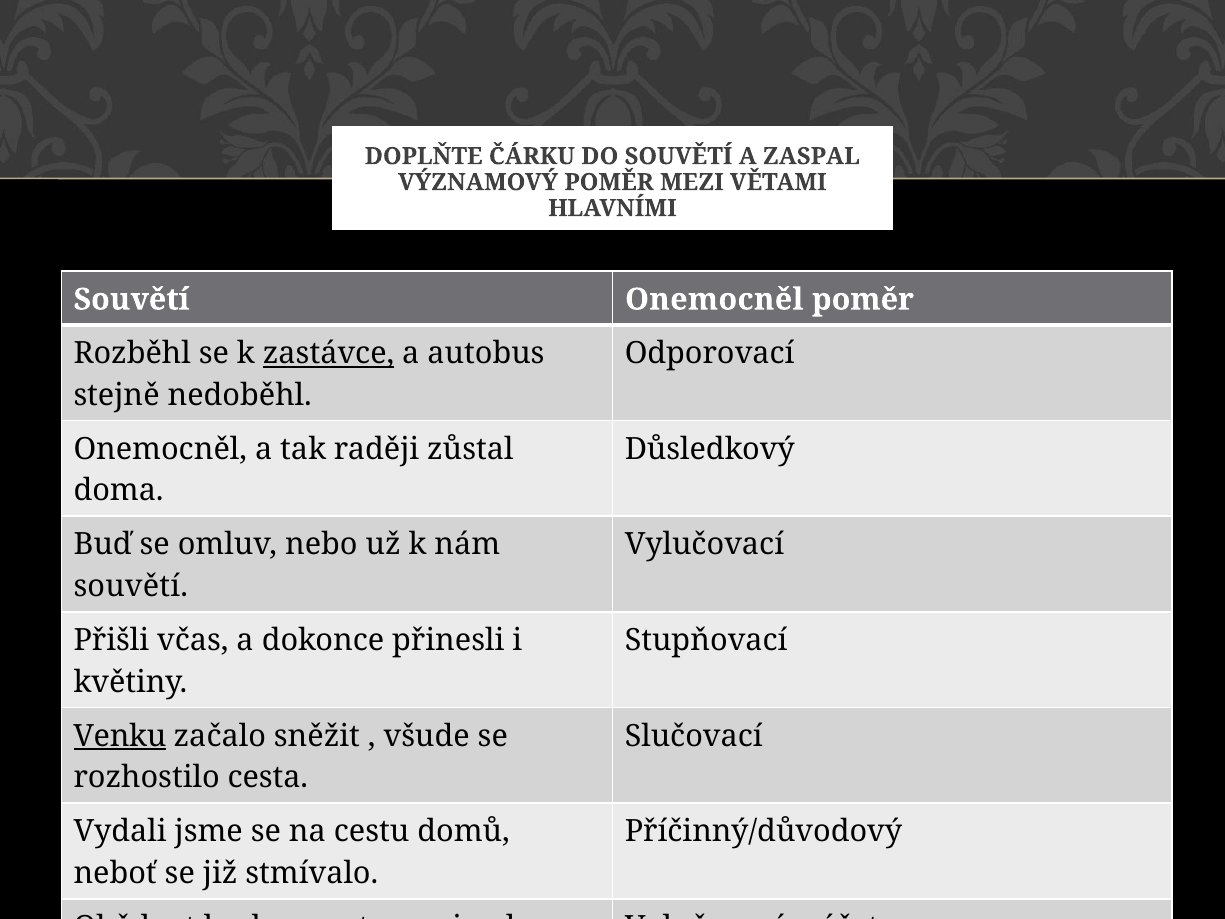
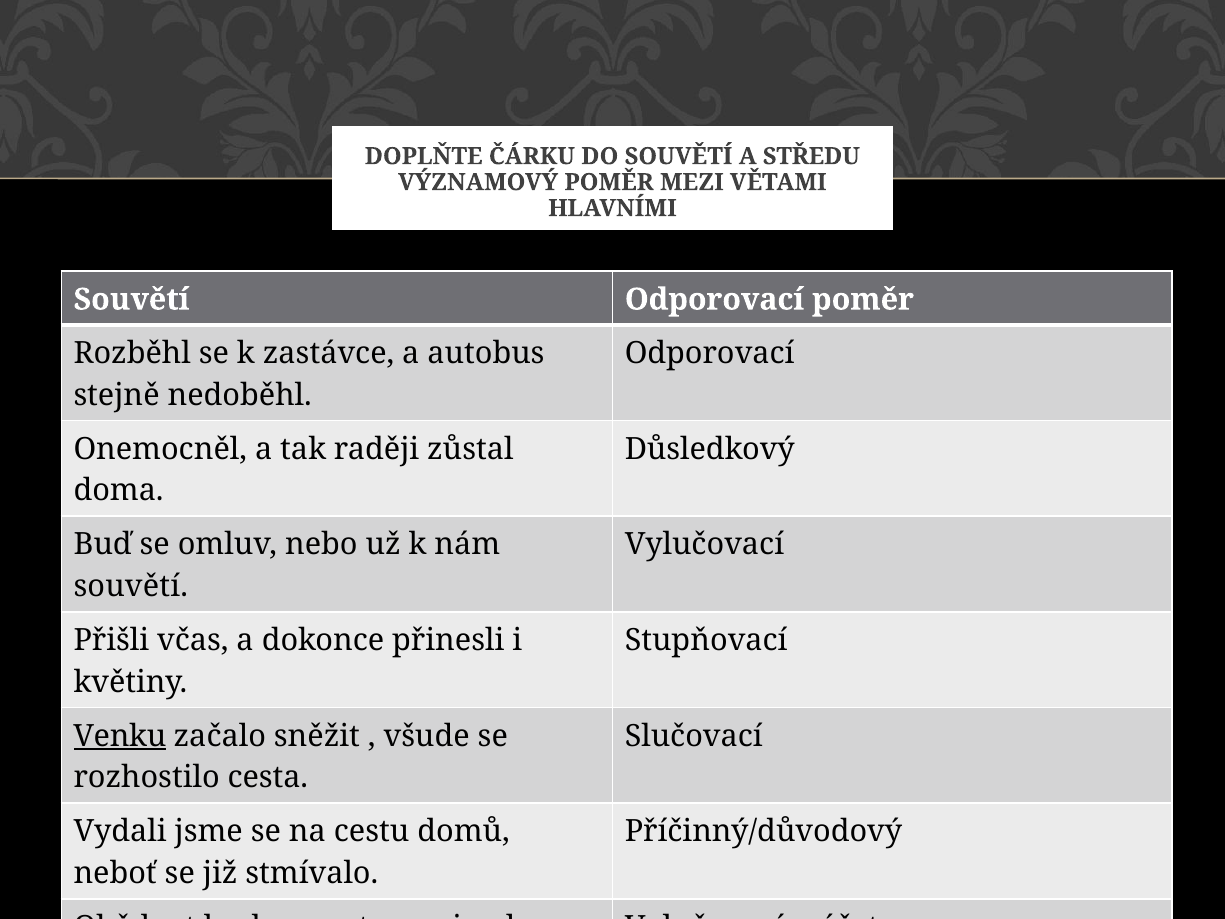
A ZASPAL: ZASPAL -> STŘEDU
Souvětí Onemocněl: Onemocněl -> Odporovací
zastávce underline: present -> none
